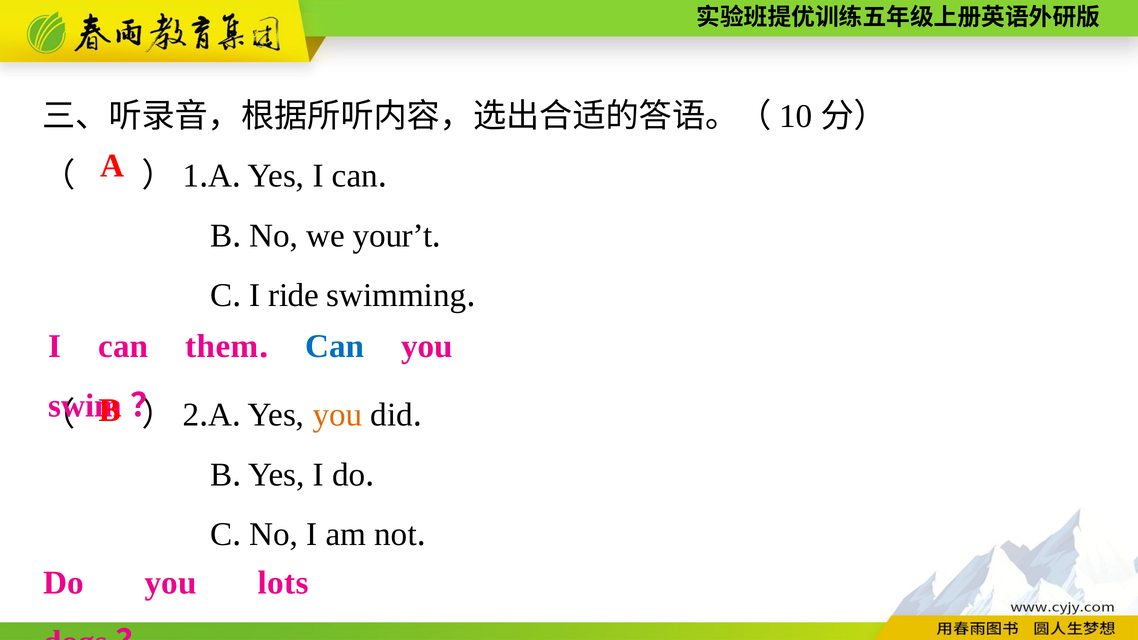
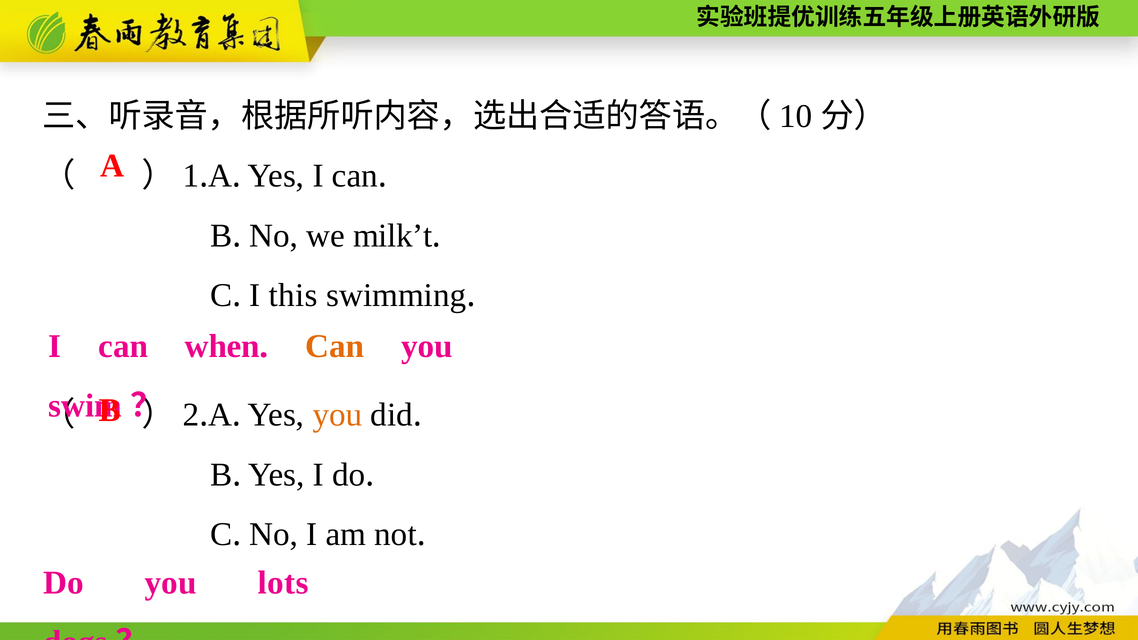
your’t: your’t -> milk’t
ride: ride -> this
them: them -> when
Can at (335, 346) colour: blue -> orange
